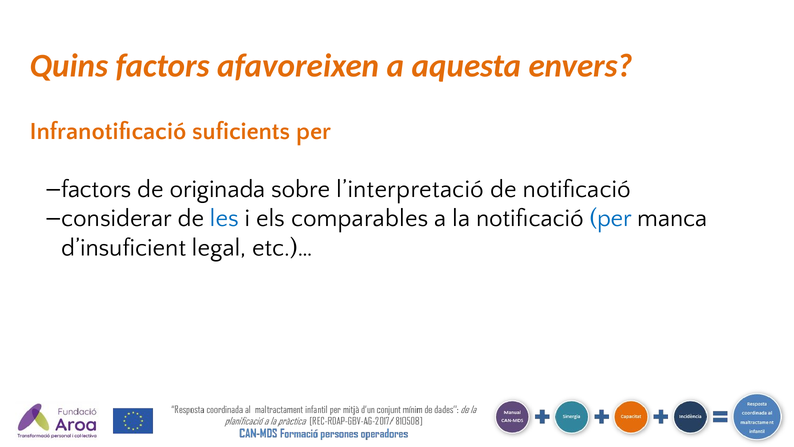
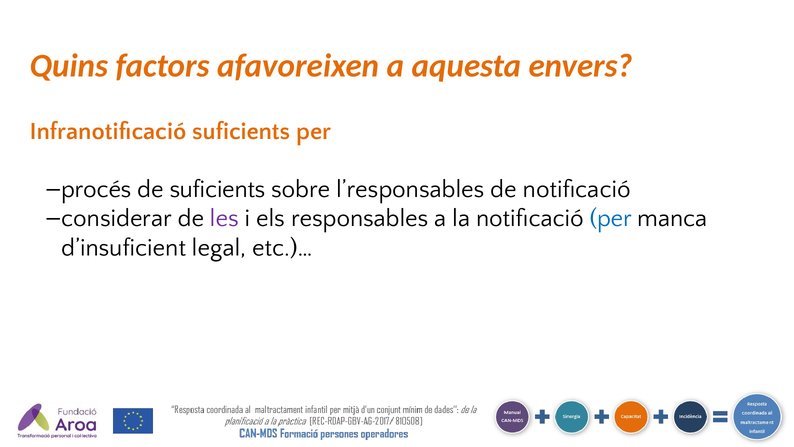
factors at (96, 189): factors -> procés
de originada: originada -> suficients
l’interpretació: l’interpretació -> l’responsables
les colour: blue -> purple
comparables: comparables -> responsables
